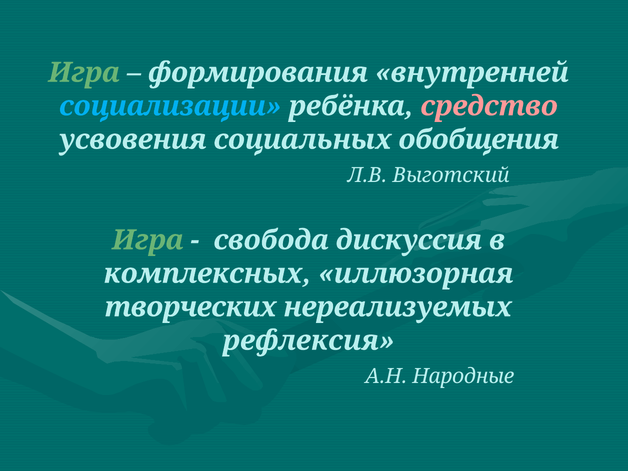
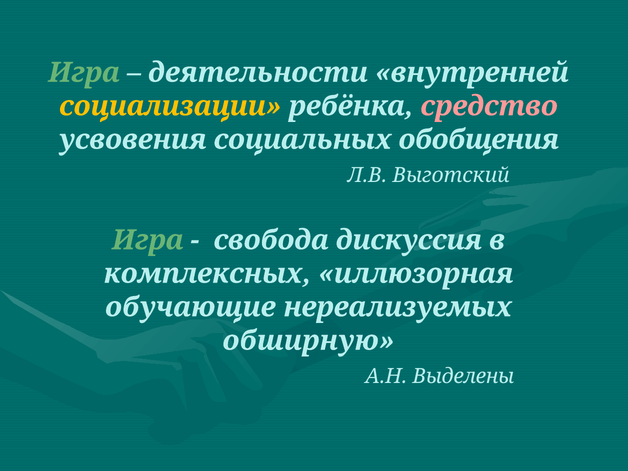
формирования: формирования -> деятельности
социализации colour: light blue -> yellow
творческих: творческих -> обучающие
рефлексия: рефлексия -> обширную
Народные: Народные -> Выделены
